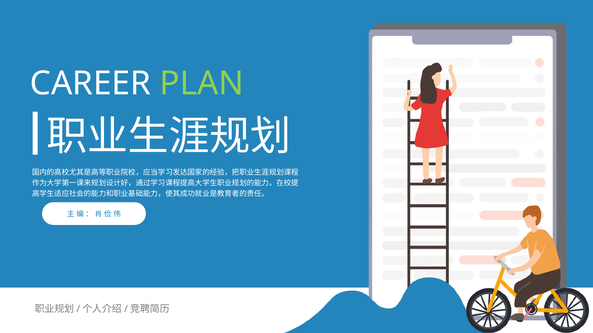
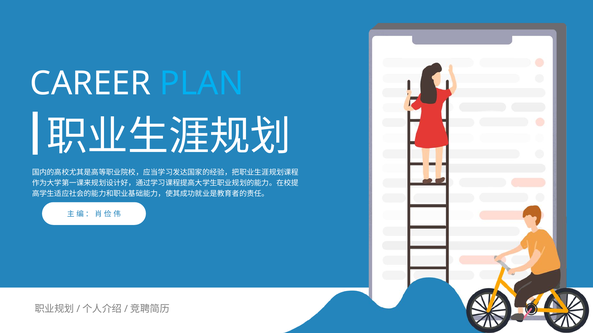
PLAN colour: light green -> light blue
